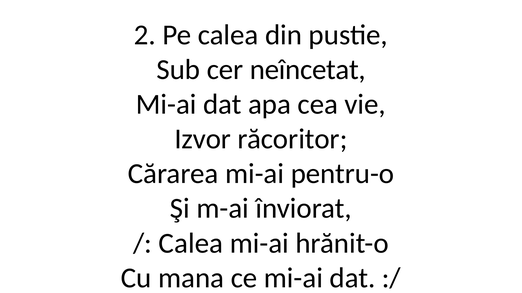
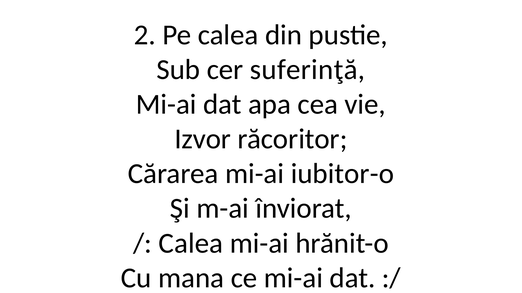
neîncetat: neîncetat -> suferinţă
pentru-o: pentru-o -> iubitor-o
